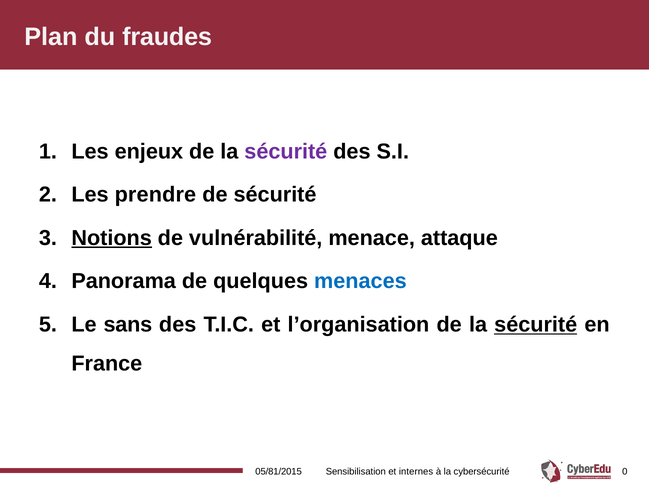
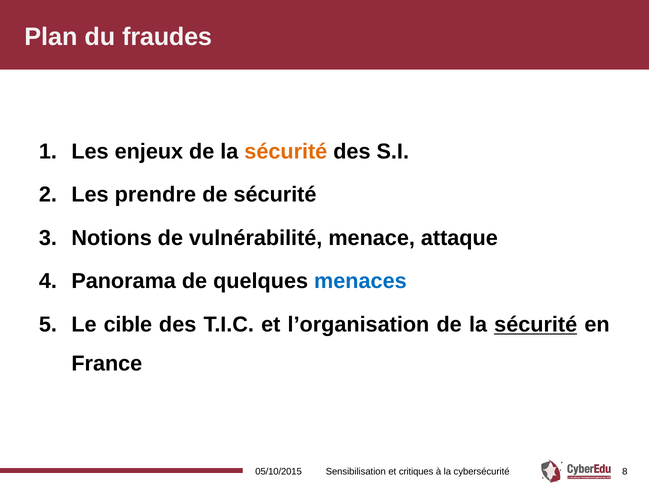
sécurité at (286, 151) colour: purple -> orange
Notions underline: present -> none
sans: sans -> cible
05/81/2015: 05/81/2015 -> 05/10/2015
internes: internes -> critiques
0: 0 -> 8
